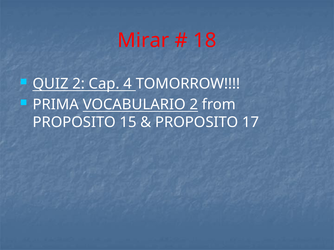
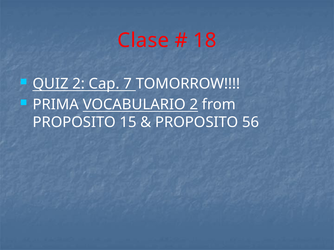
Mirar: Mirar -> Clase
4: 4 -> 7
17: 17 -> 56
